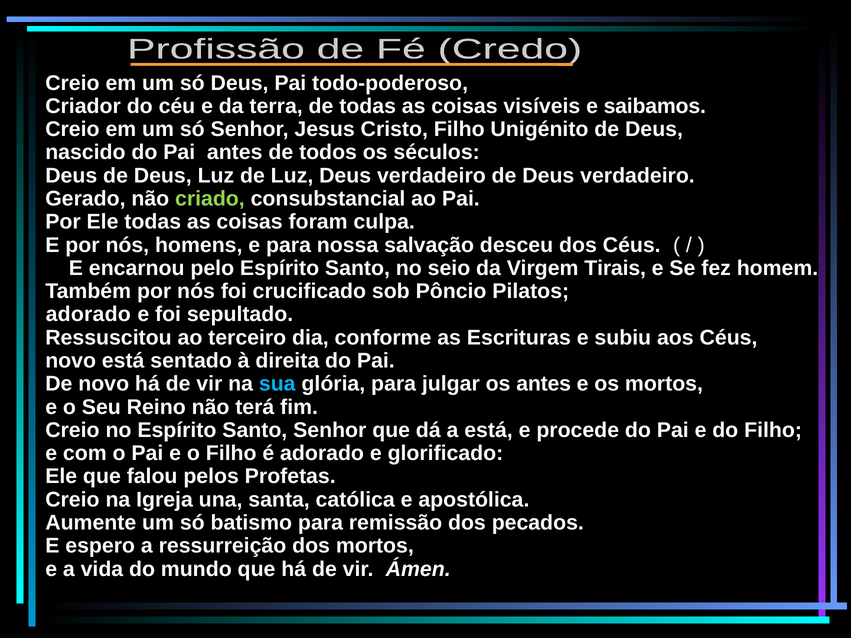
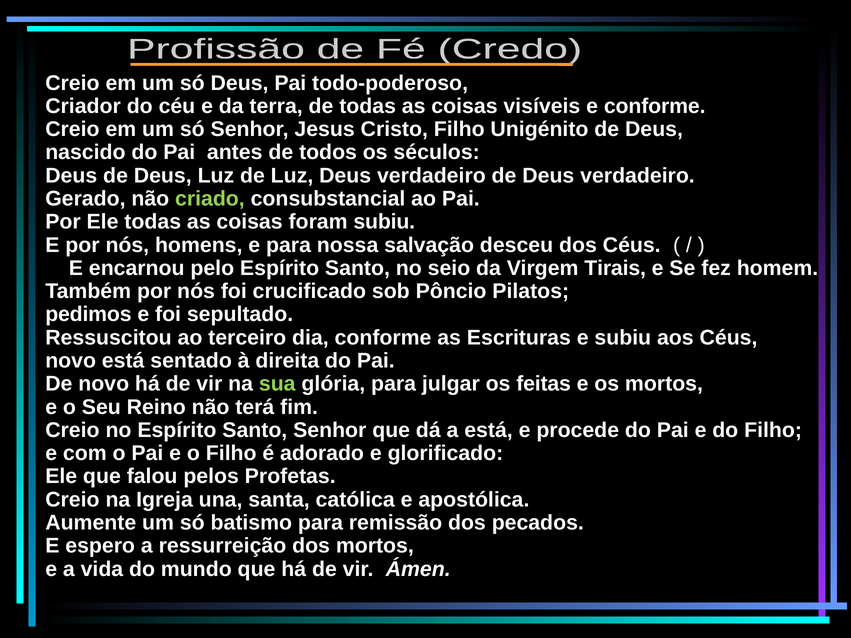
e saibamos: saibamos -> conforme
foram culpa: culpa -> subiu
adorado at (88, 315): adorado -> pedimos
sua colour: light blue -> light green
os antes: antes -> feitas
